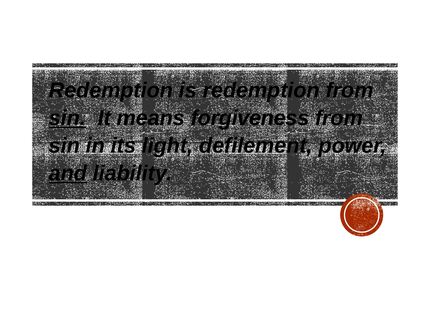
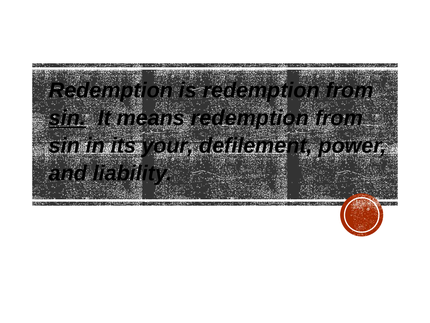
means forgiveness: forgiveness -> redemption
light: light -> your
and underline: present -> none
